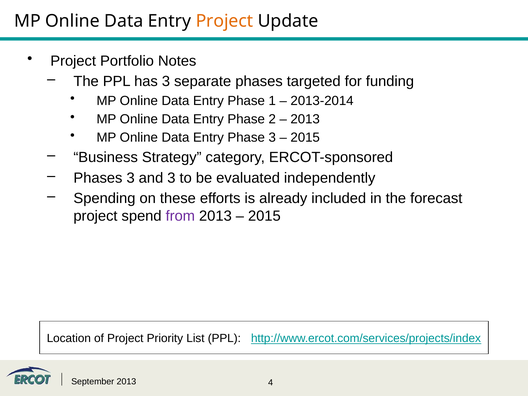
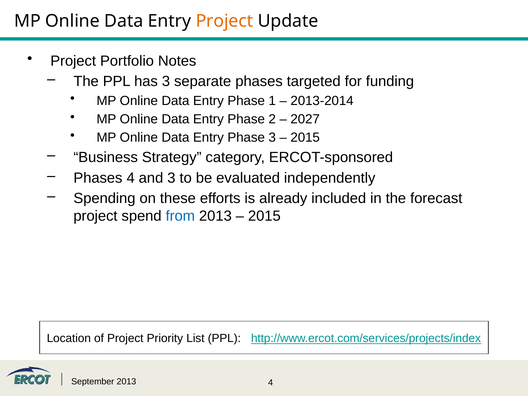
2013 at (305, 119): 2013 -> 2027
Phases 3: 3 -> 4
from colour: purple -> blue
